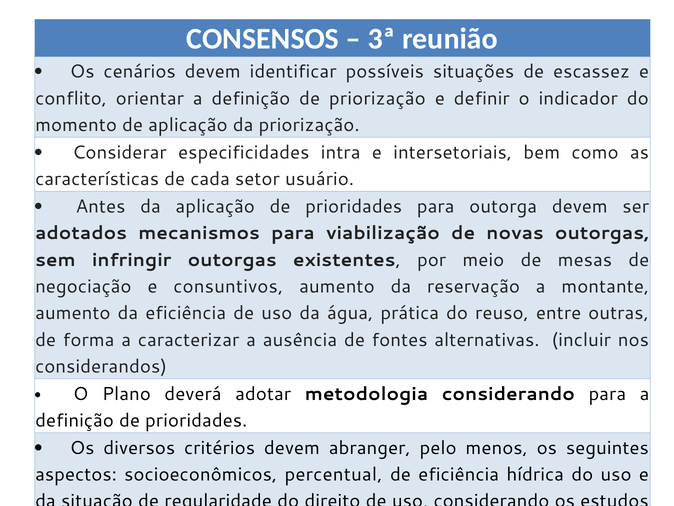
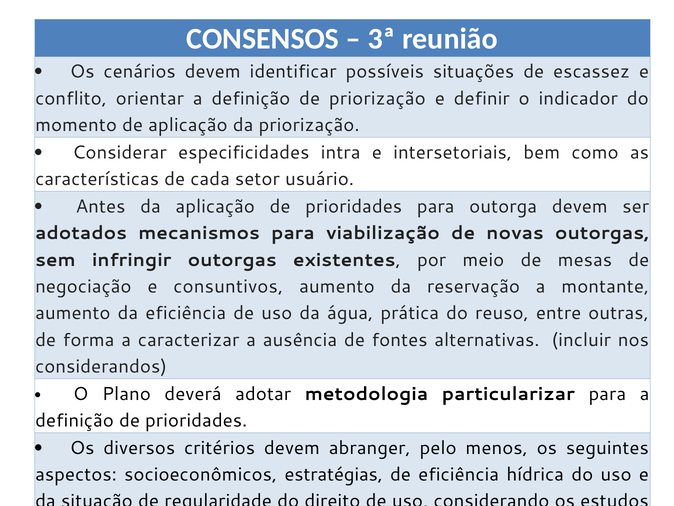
metodologia considerando: considerando -> particularizar
percentual: percentual -> estratégias
